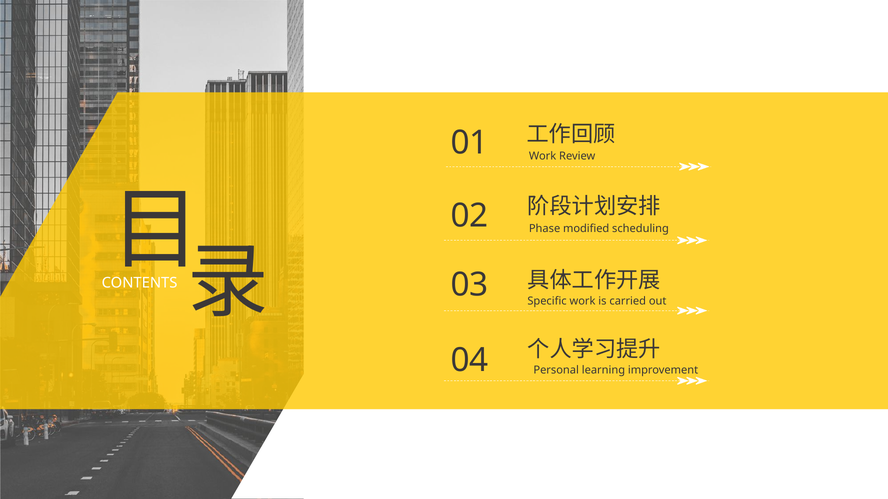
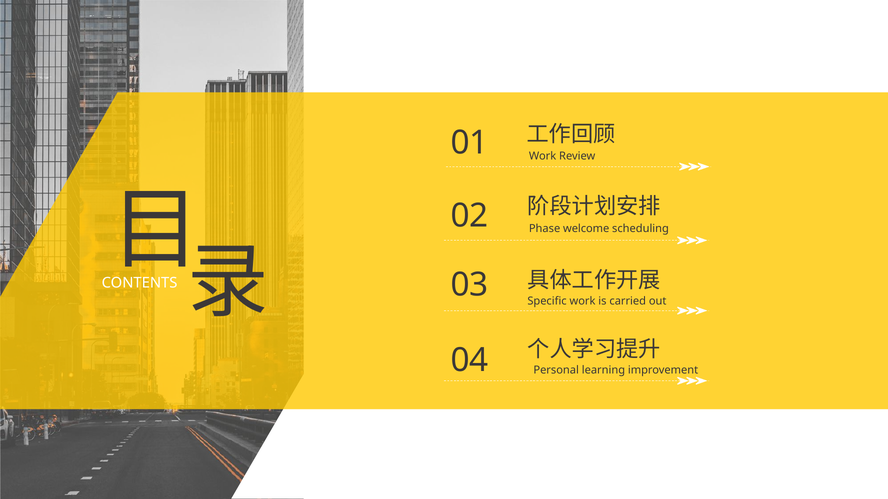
modified: modified -> welcome
